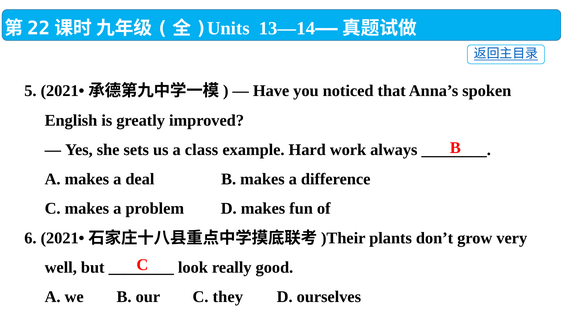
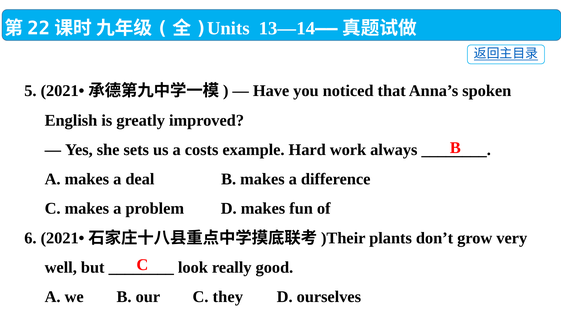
class: class -> costs
